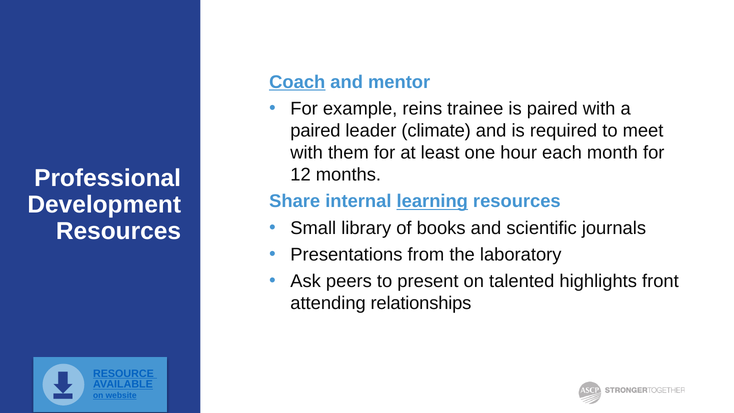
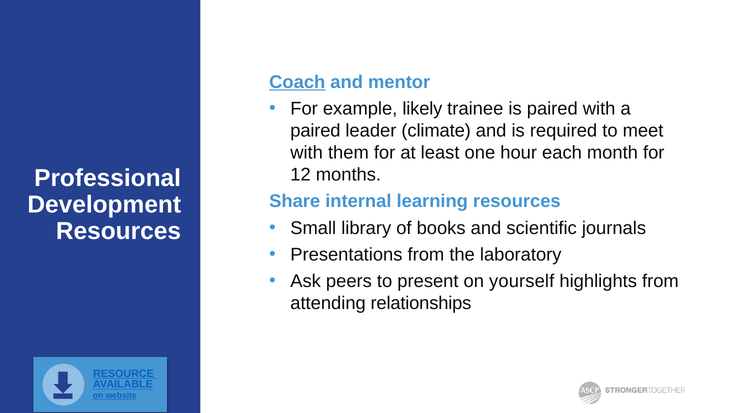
reins: reins -> likely
learning underline: present -> none
talented: talented -> yourself
highlights front: front -> from
